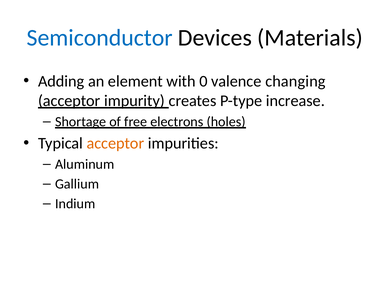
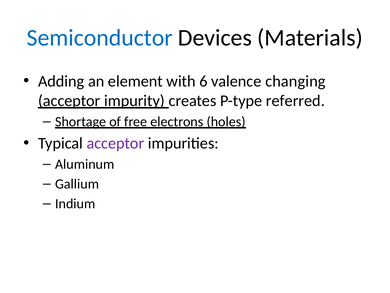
0: 0 -> 6
increase: increase -> referred
acceptor at (115, 143) colour: orange -> purple
